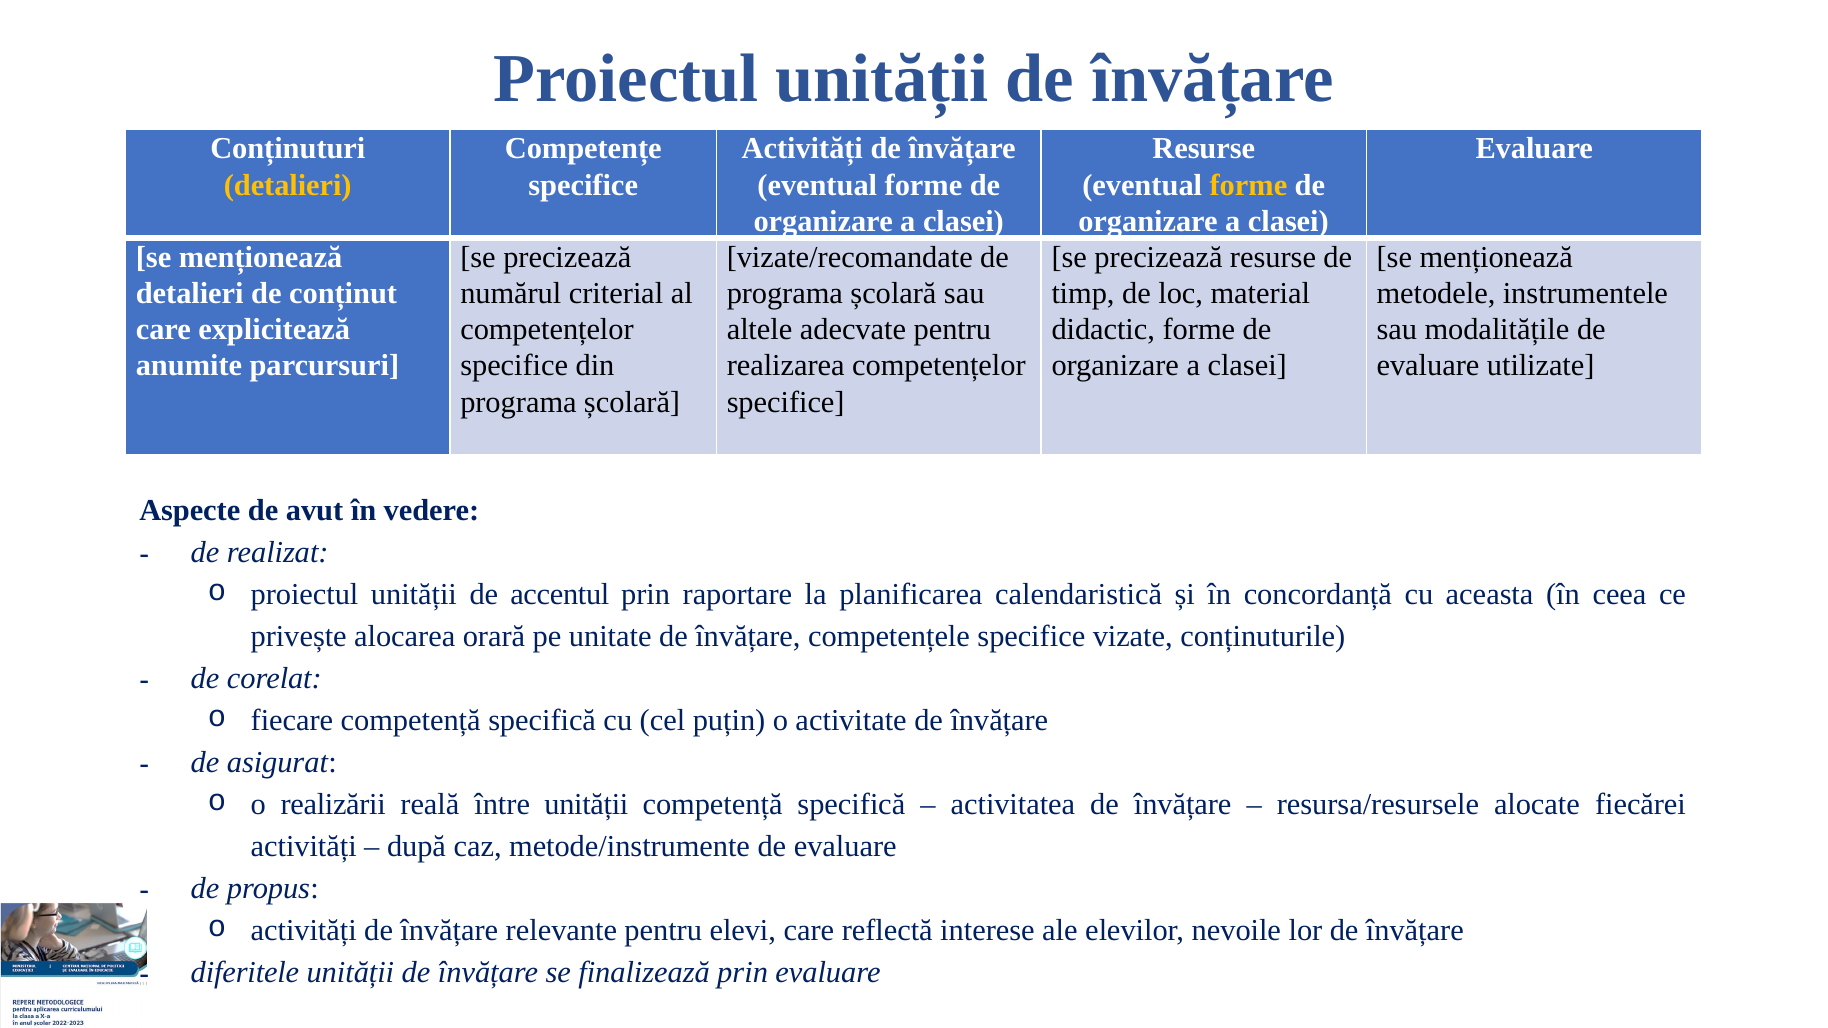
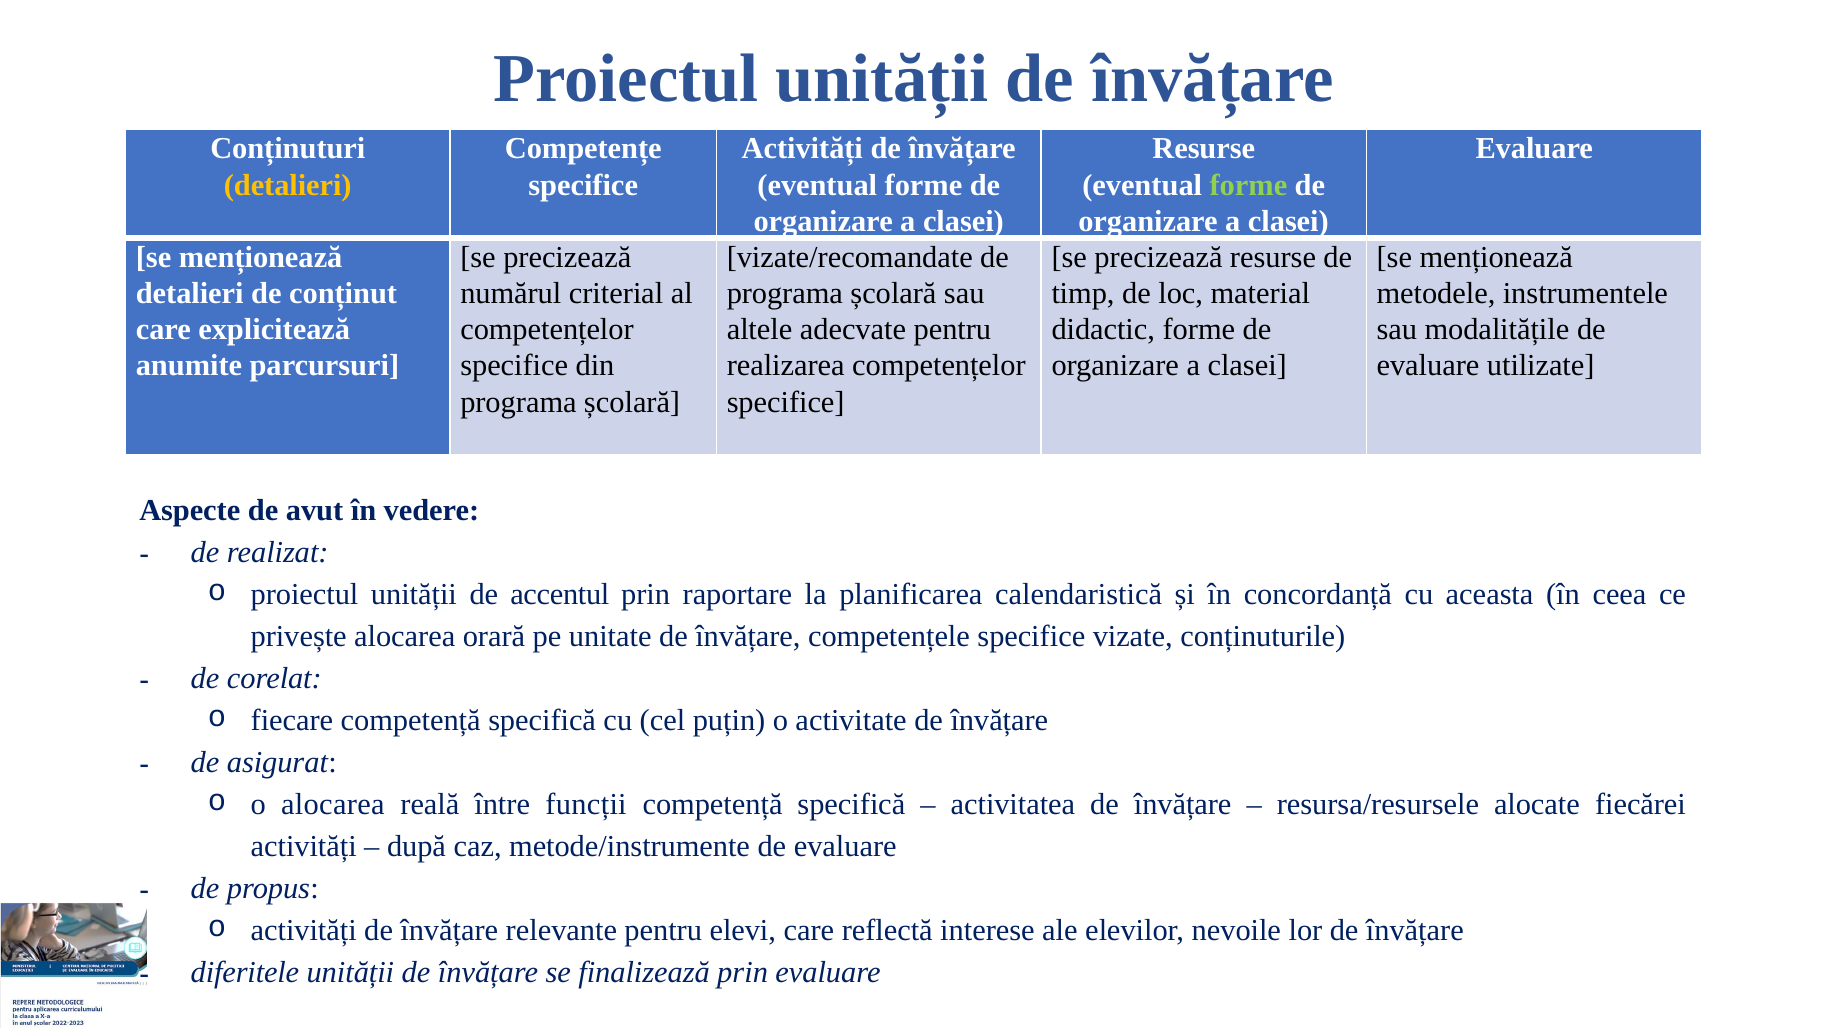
forme at (1248, 185) colour: yellow -> light green
o realizării: realizării -> alocarea
între unității: unității -> funcții
